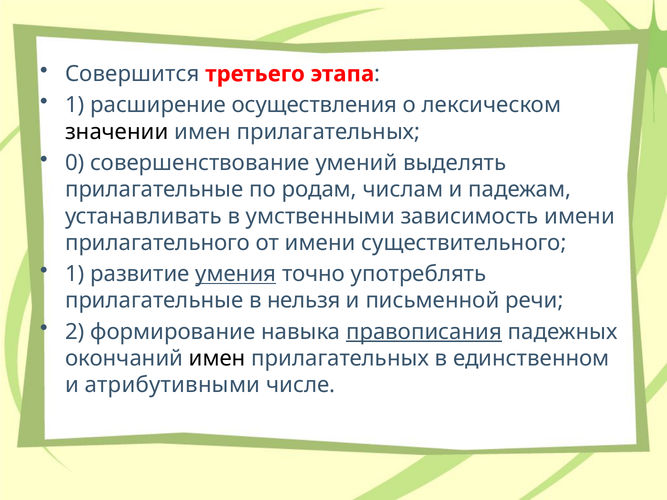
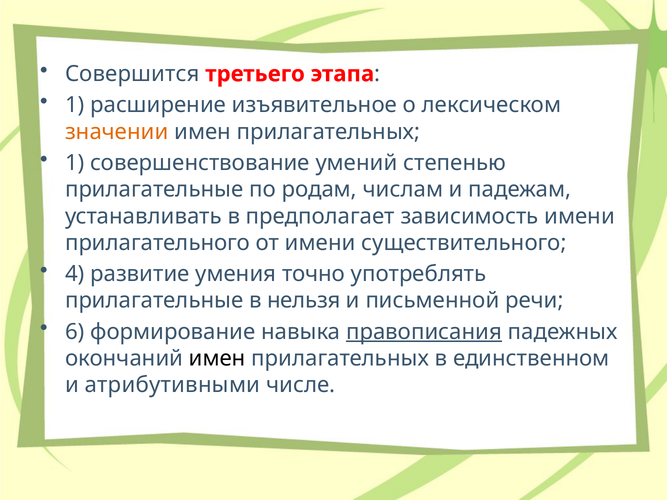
осуществления: осуществления -> изъявительное
значении colour: black -> orange
0 at (75, 163): 0 -> 1
выделять: выделять -> степенью
умственными: умственными -> предполагает
1 at (75, 274): 1 -> 4
умения underline: present -> none
2: 2 -> 6
